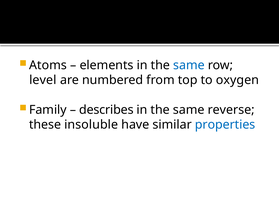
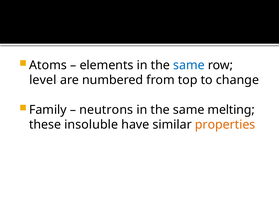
oxygen: oxygen -> change
describes: describes -> neutrons
reverse: reverse -> melting
properties colour: blue -> orange
